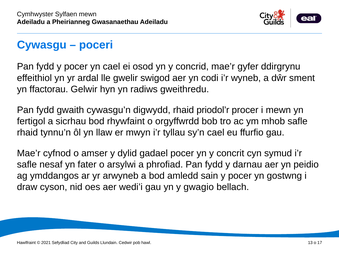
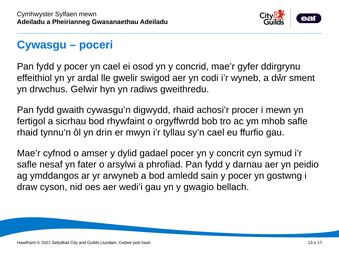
ffactorau: ffactorau -> drwchus
priodol’r: priodol’r -> achosi’r
llaw: llaw -> drin
